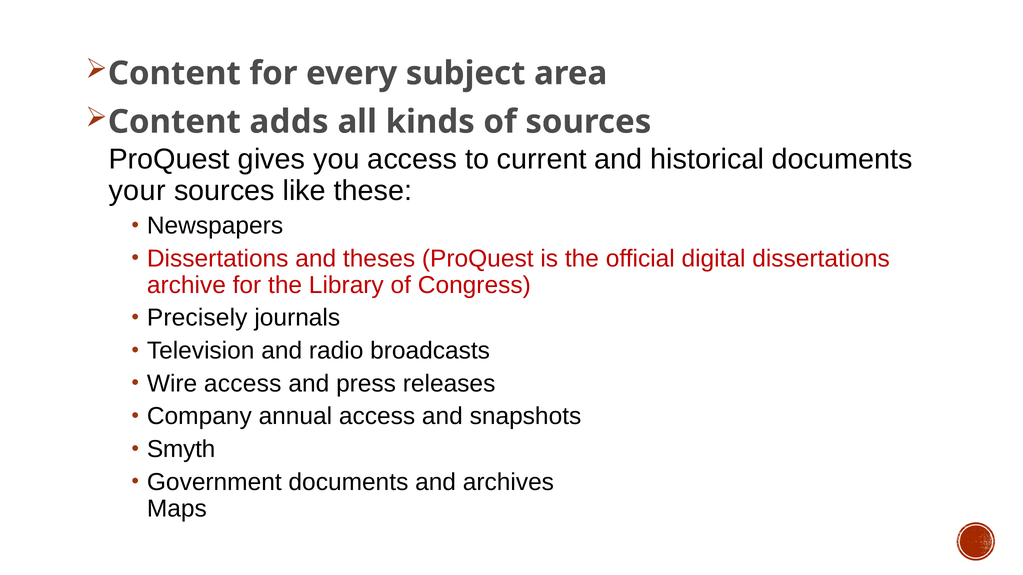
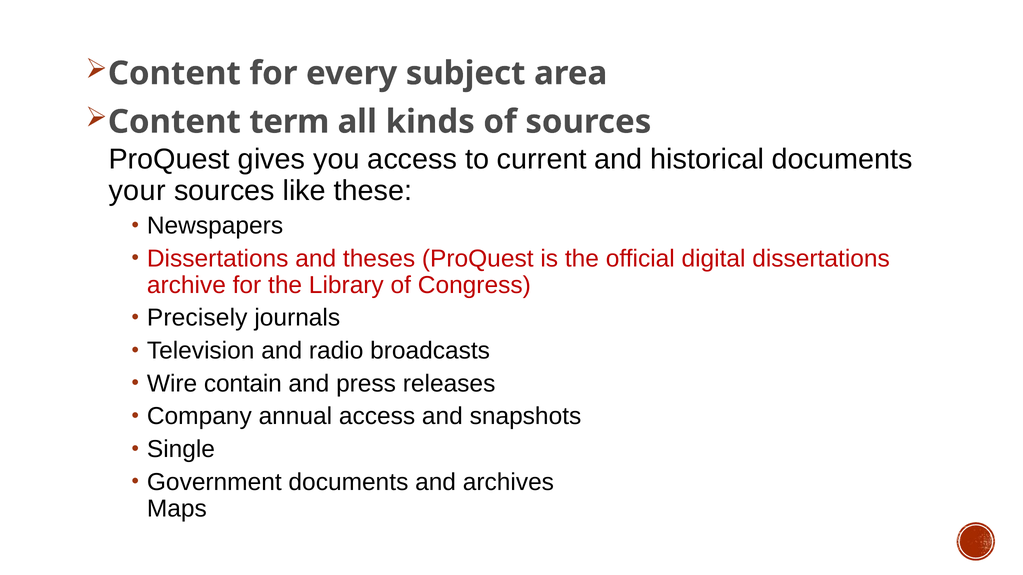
adds: adds -> term
Wire access: access -> contain
Smyth: Smyth -> Single
